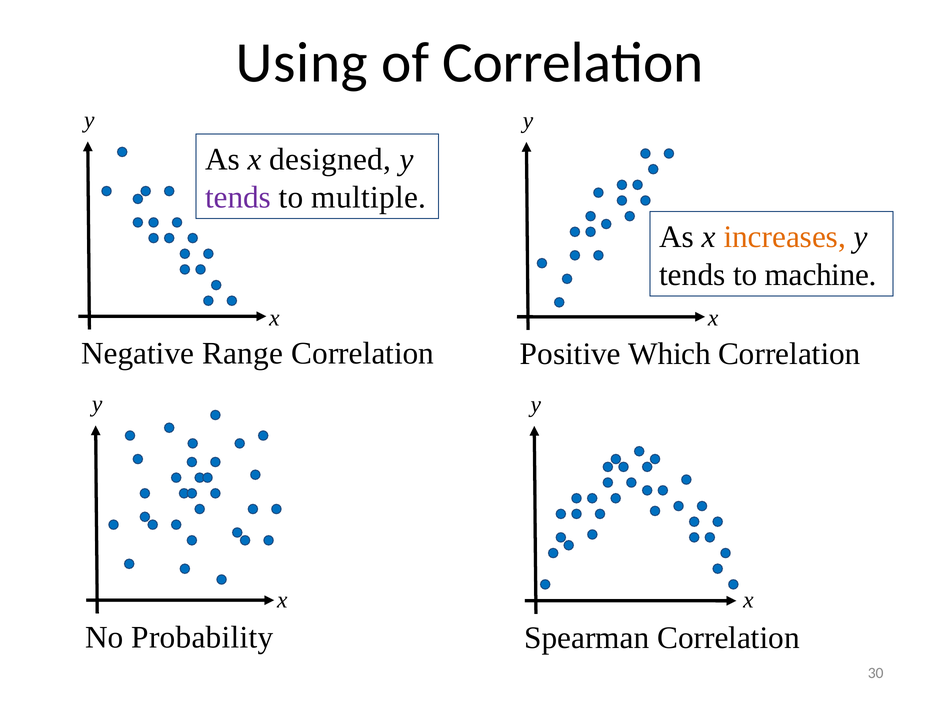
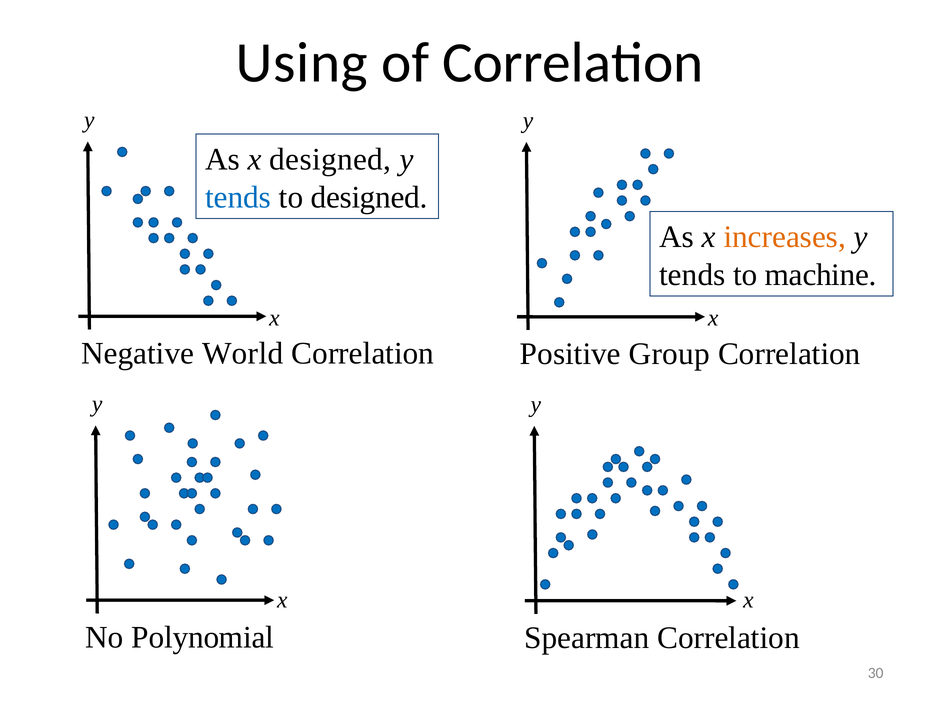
tends at (238, 197) colour: purple -> blue
to multiple: multiple -> designed
Range: Range -> World
Which: Which -> Group
Probability: Probability -> Polynomial
